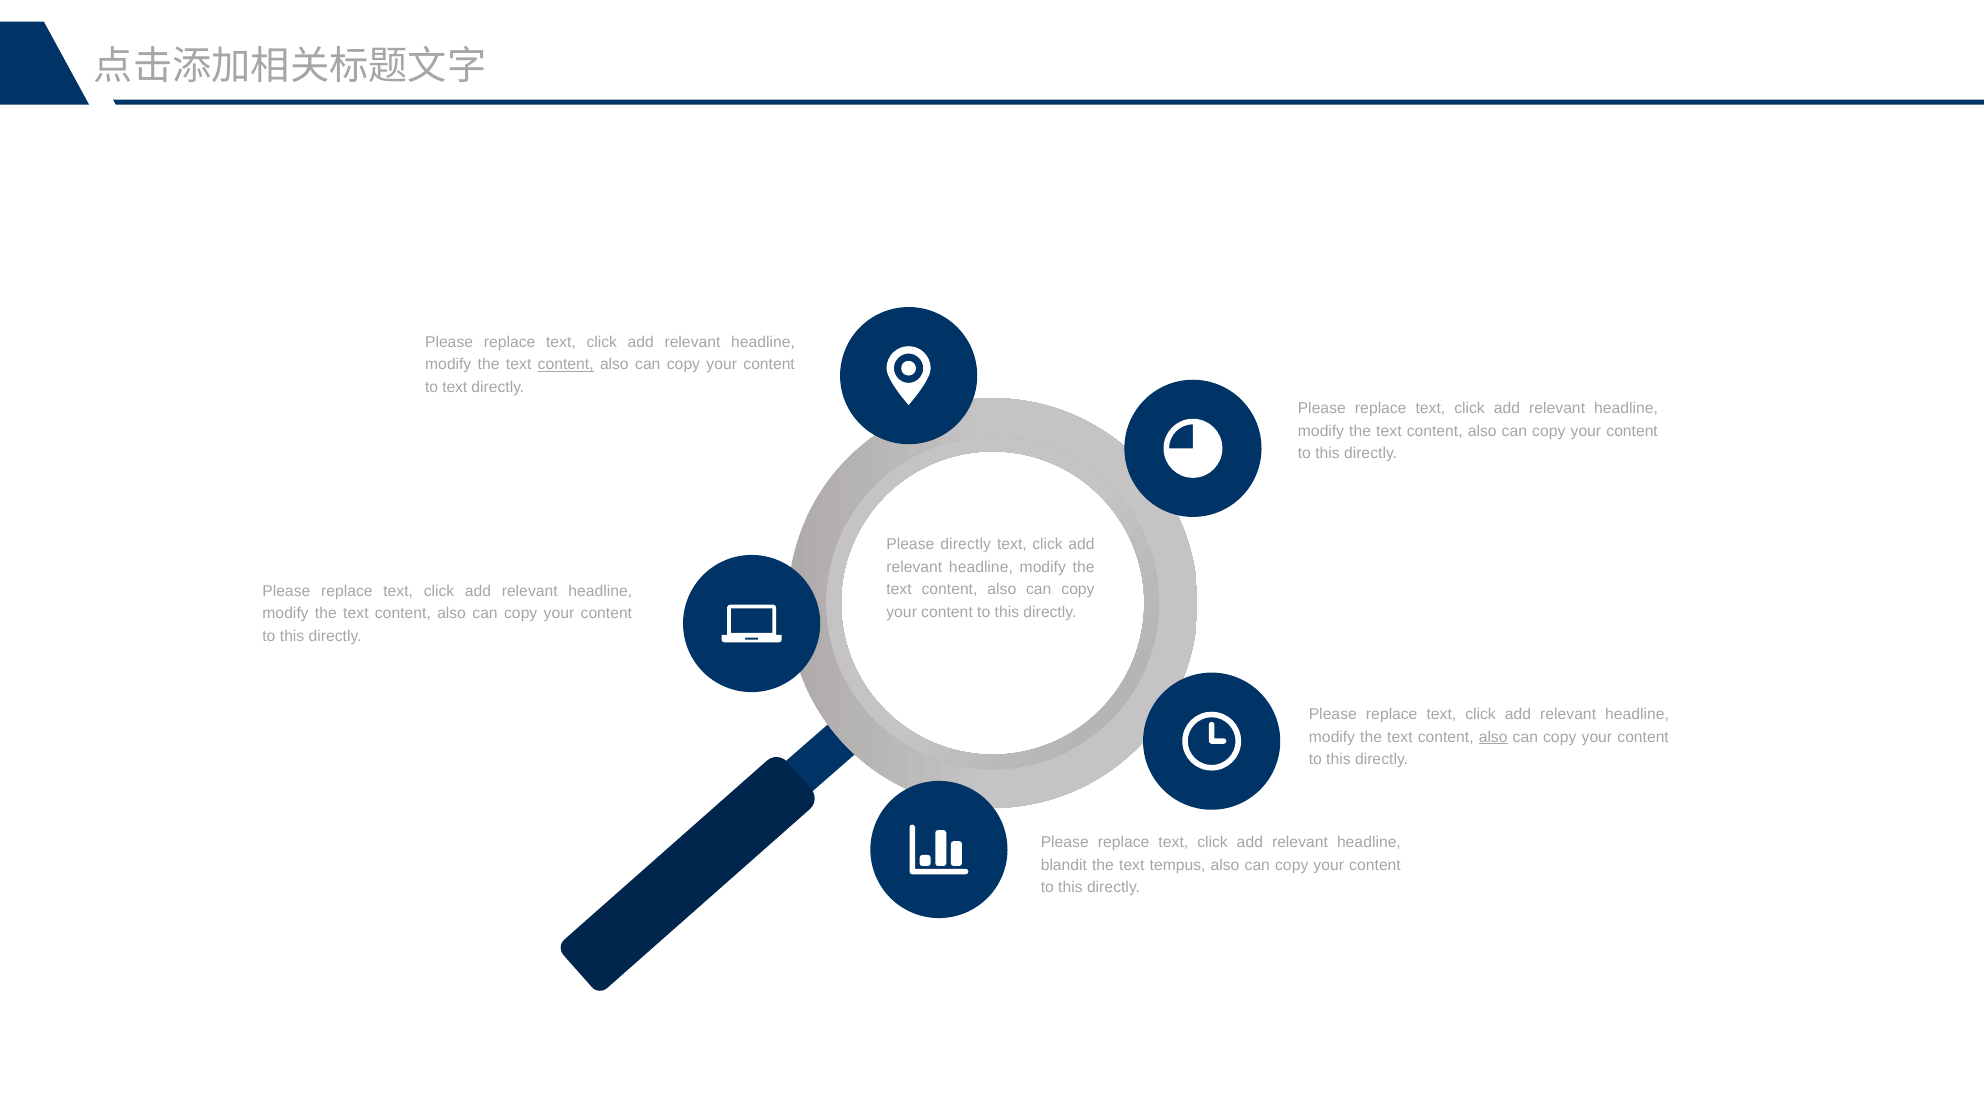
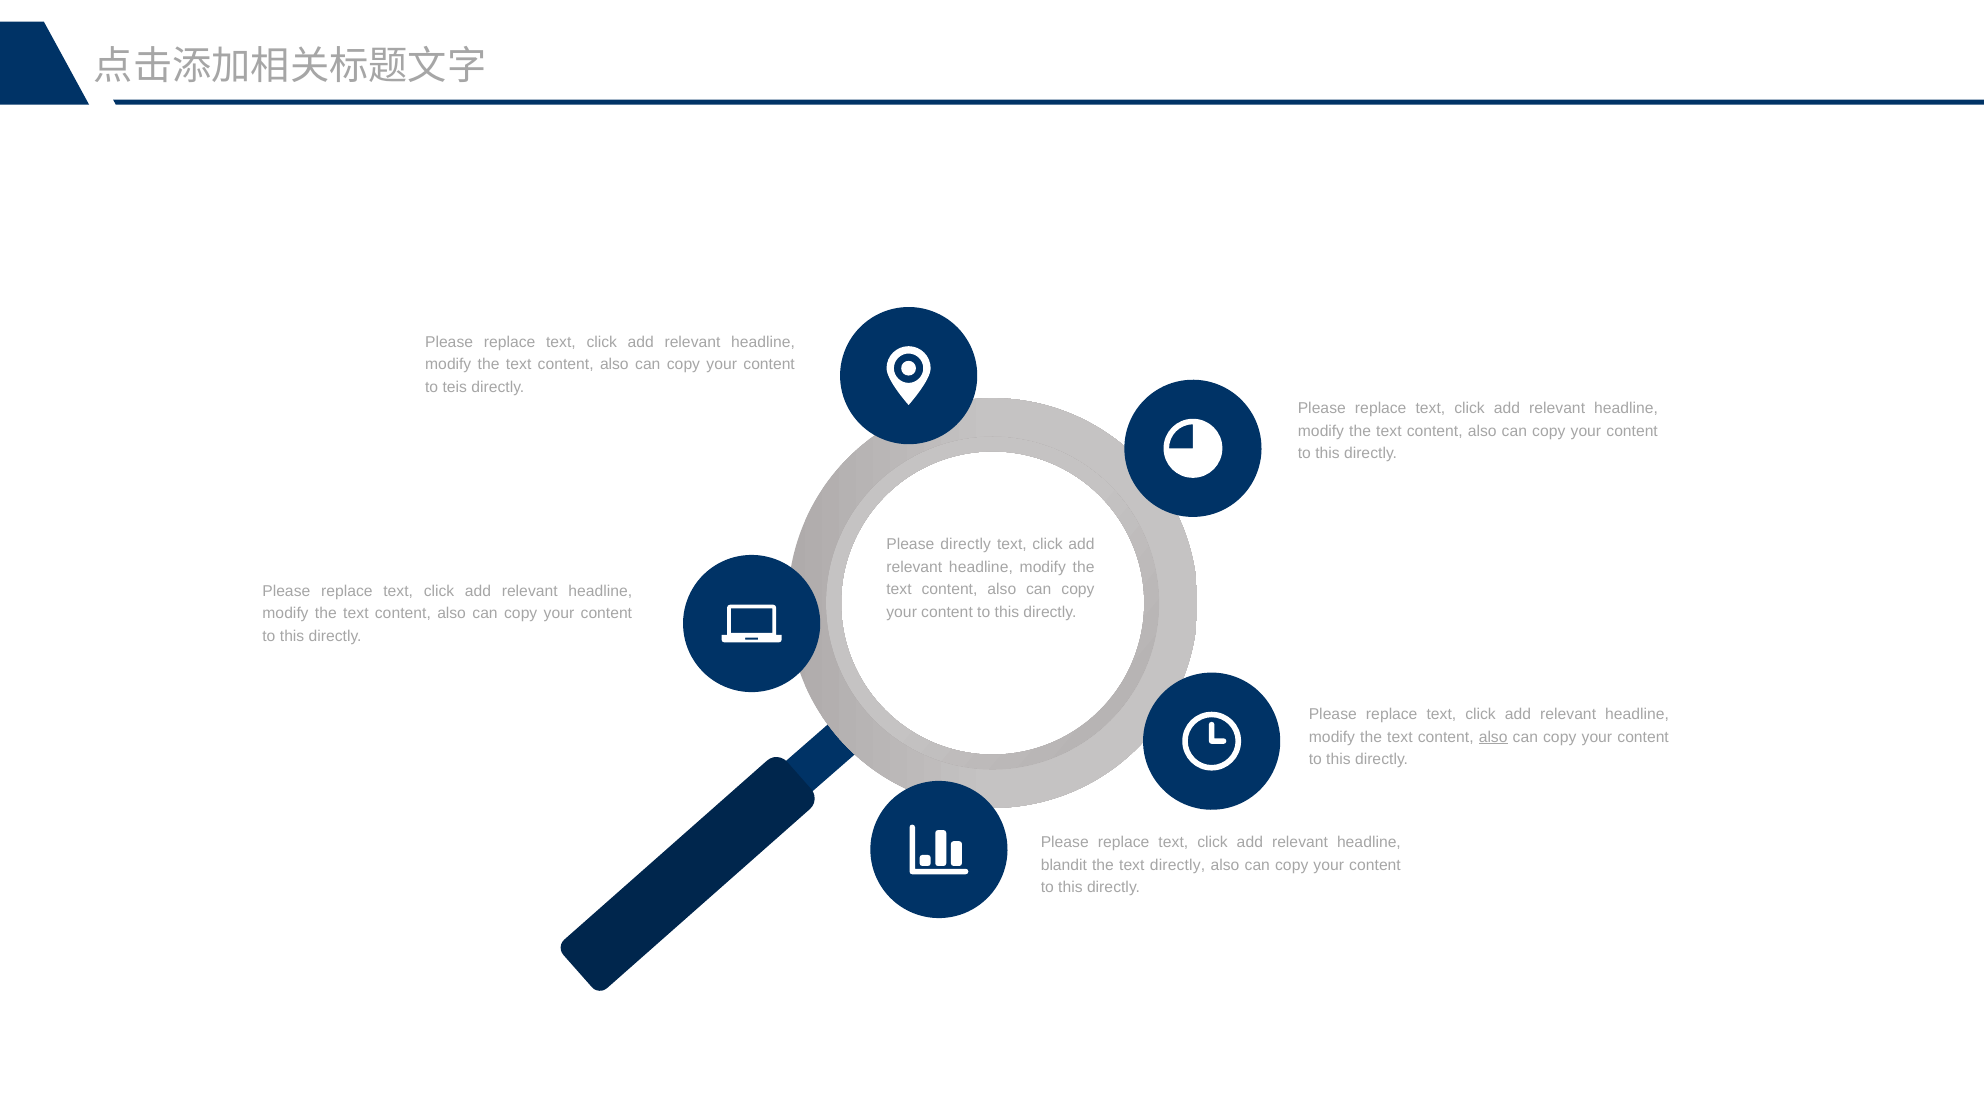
content at (566, 364) underline: present -> none
to text: text -> teis
text tempus: tempus -> directly
